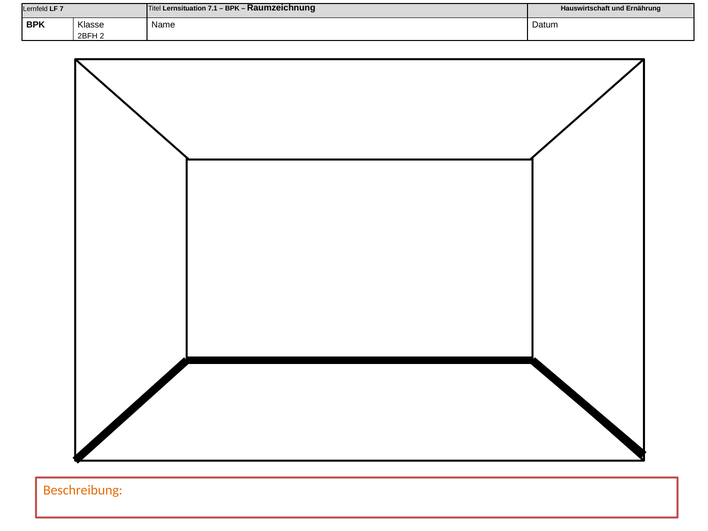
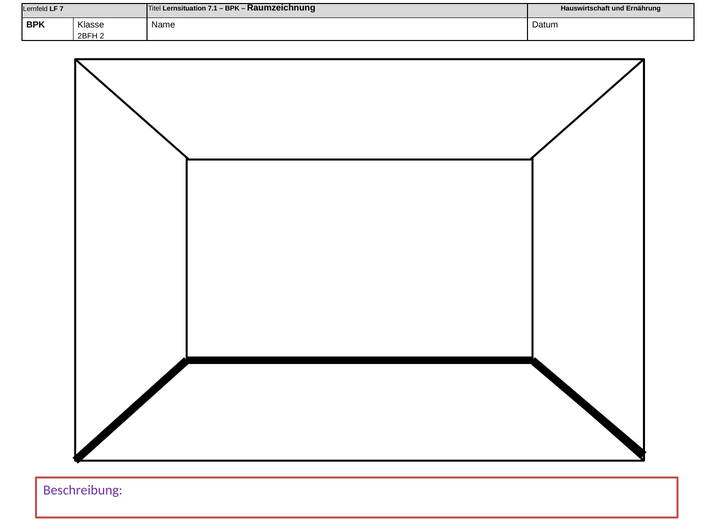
Beschreibung colour: orange -> purple
